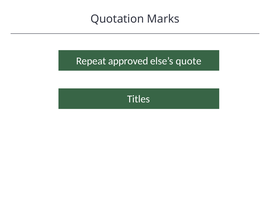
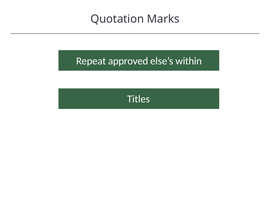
quote: quote -> within
